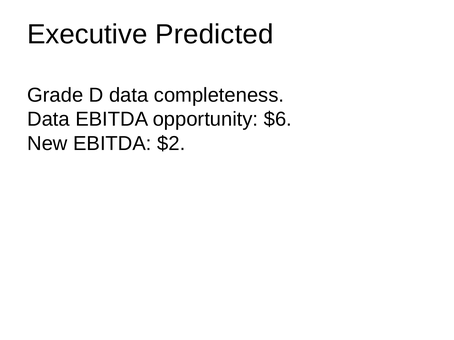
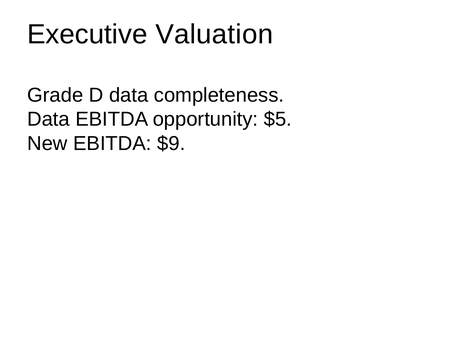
Predicted: Predicted -> Valuation
$6: $6 -> $5
$2: $2 -> $9
